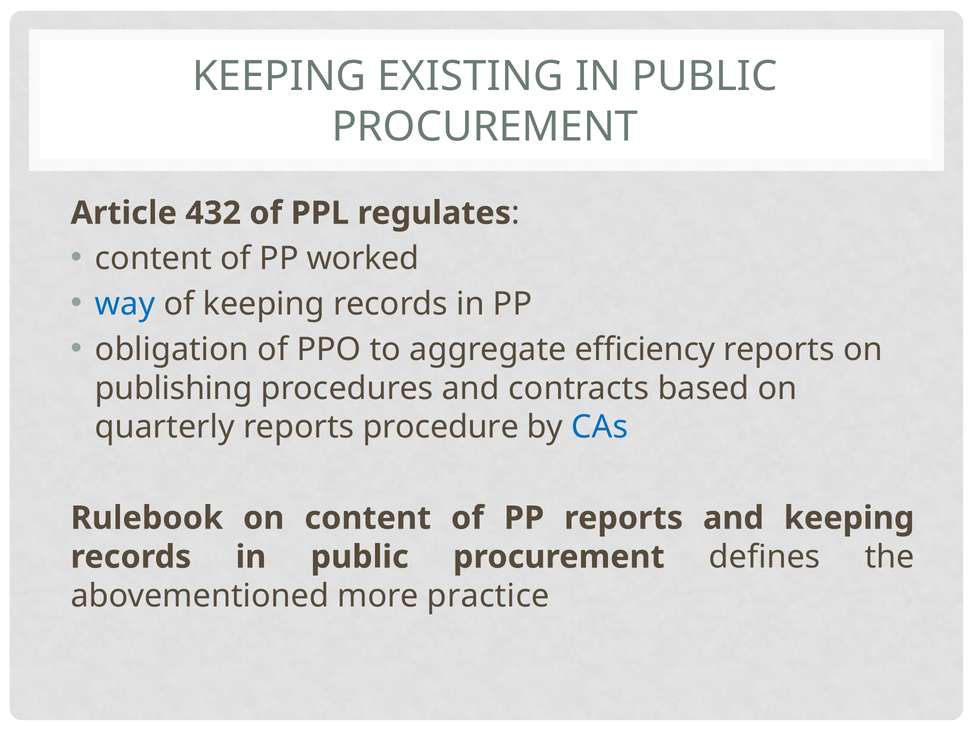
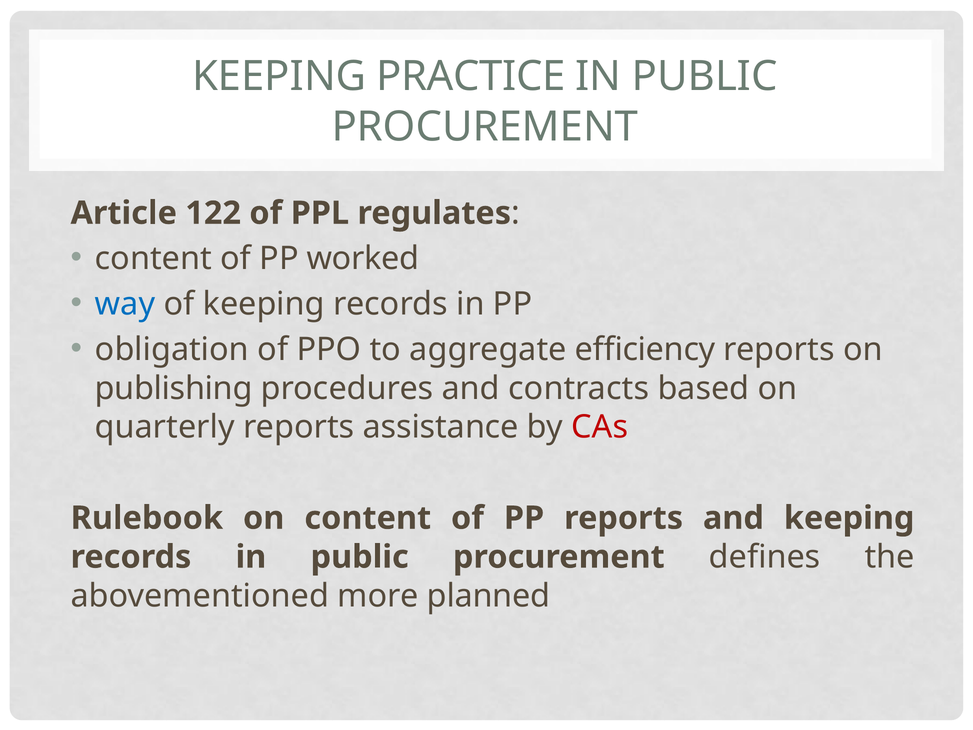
EXISTING: EXISTING -> PRACTICE
432: 432 -> 122
procedure: procedure -> assistance
CAs colour: blue -> red
practice: practice -> planned
